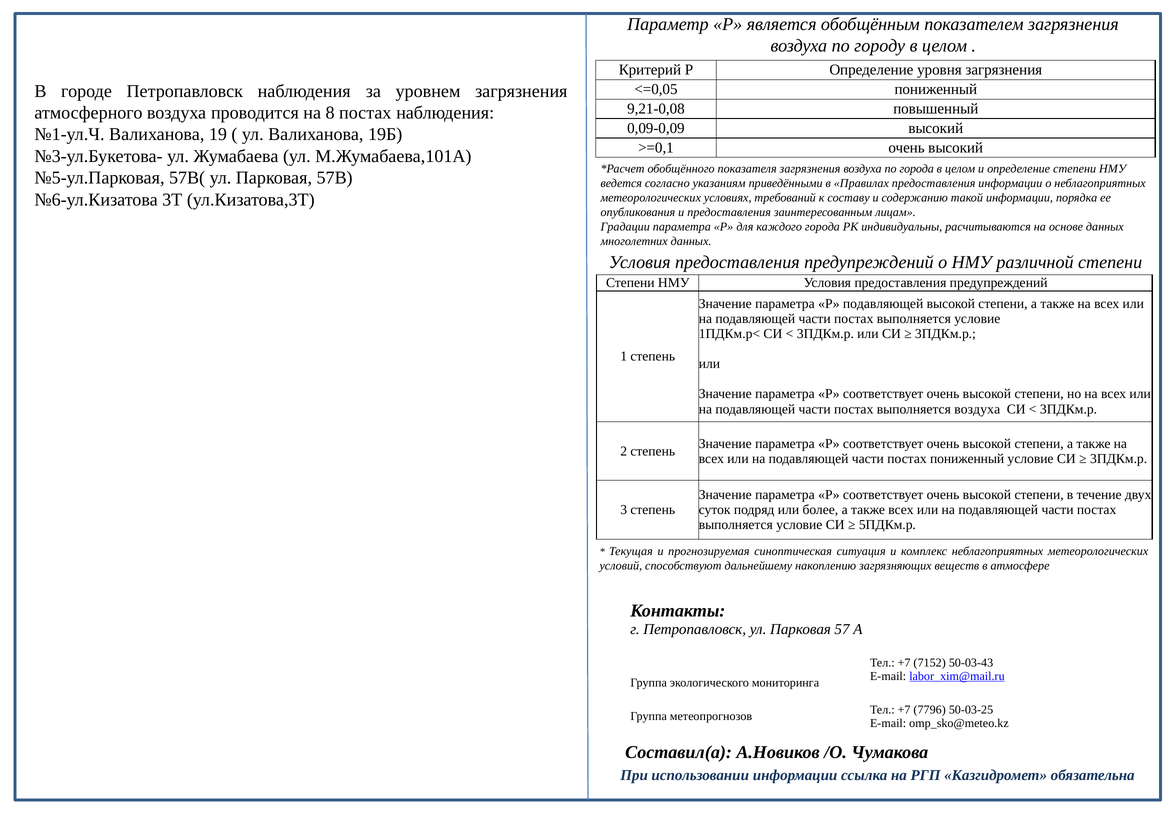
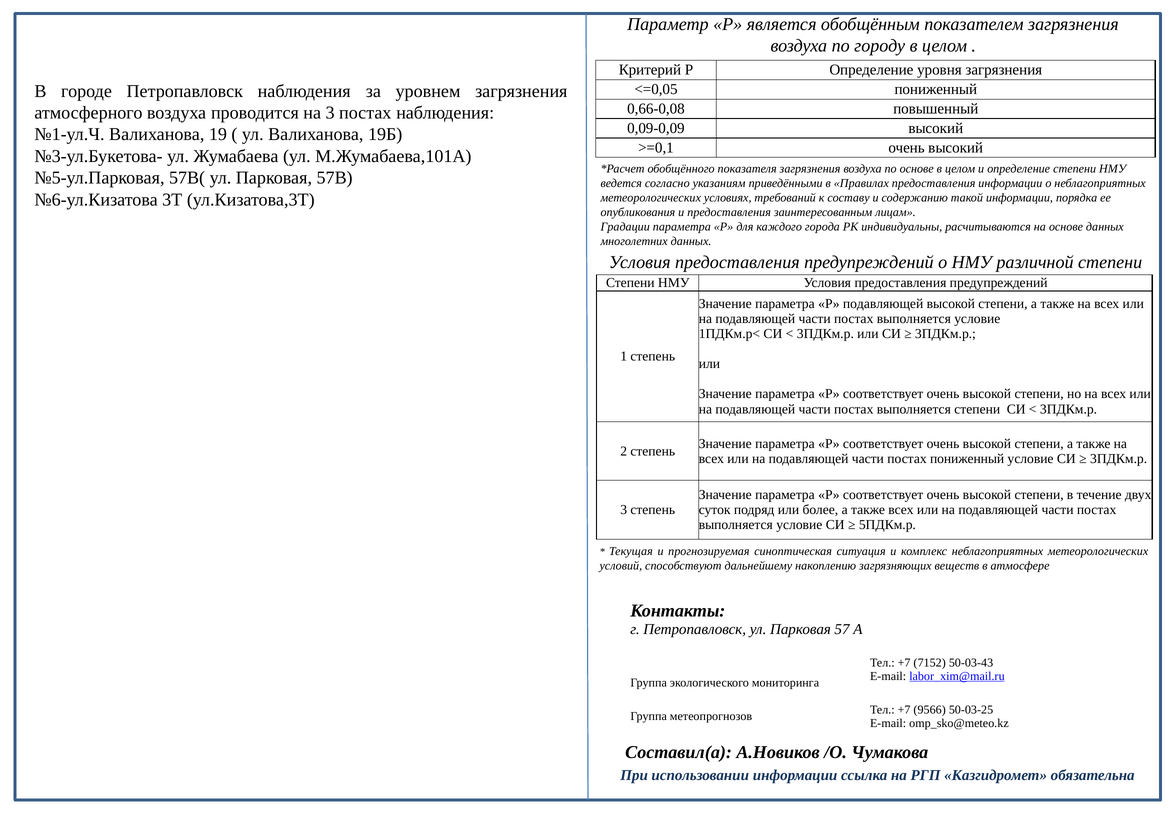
9,21-0,08: 9,21-0,08 -> 0,66-0,08
на 8: 8 -> 3
по города: города -> основе
выполняется воздуха: воздуха -> степени
7796: 7796 -> 9566
